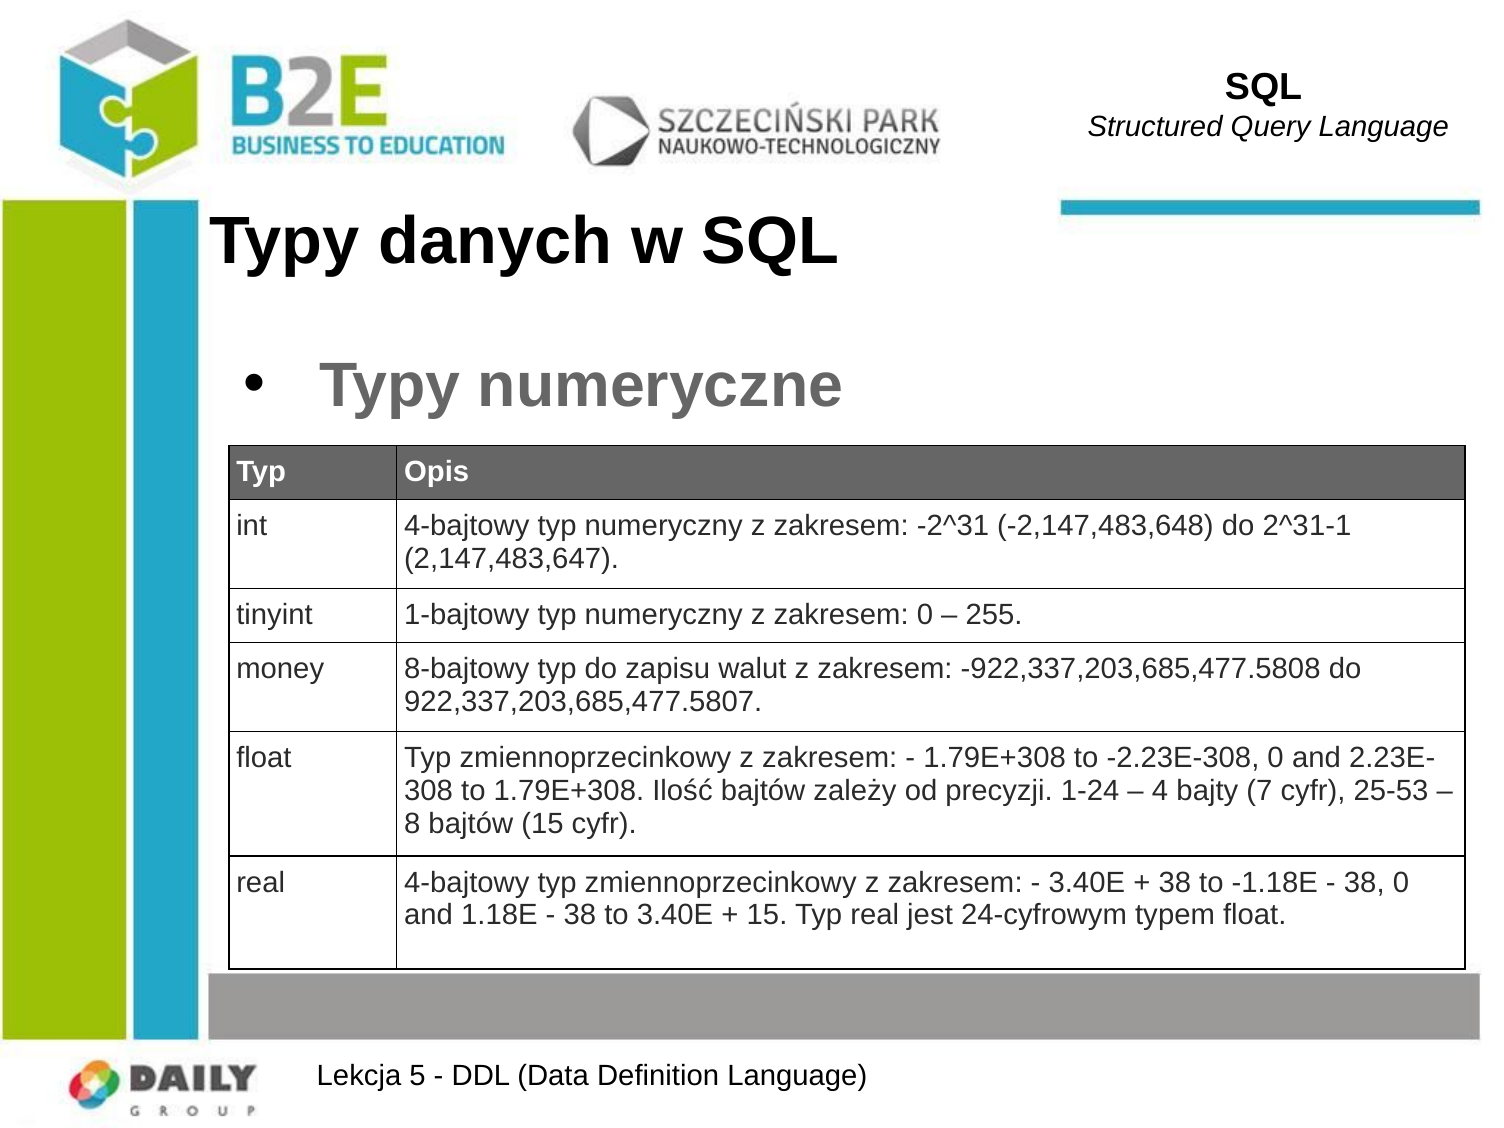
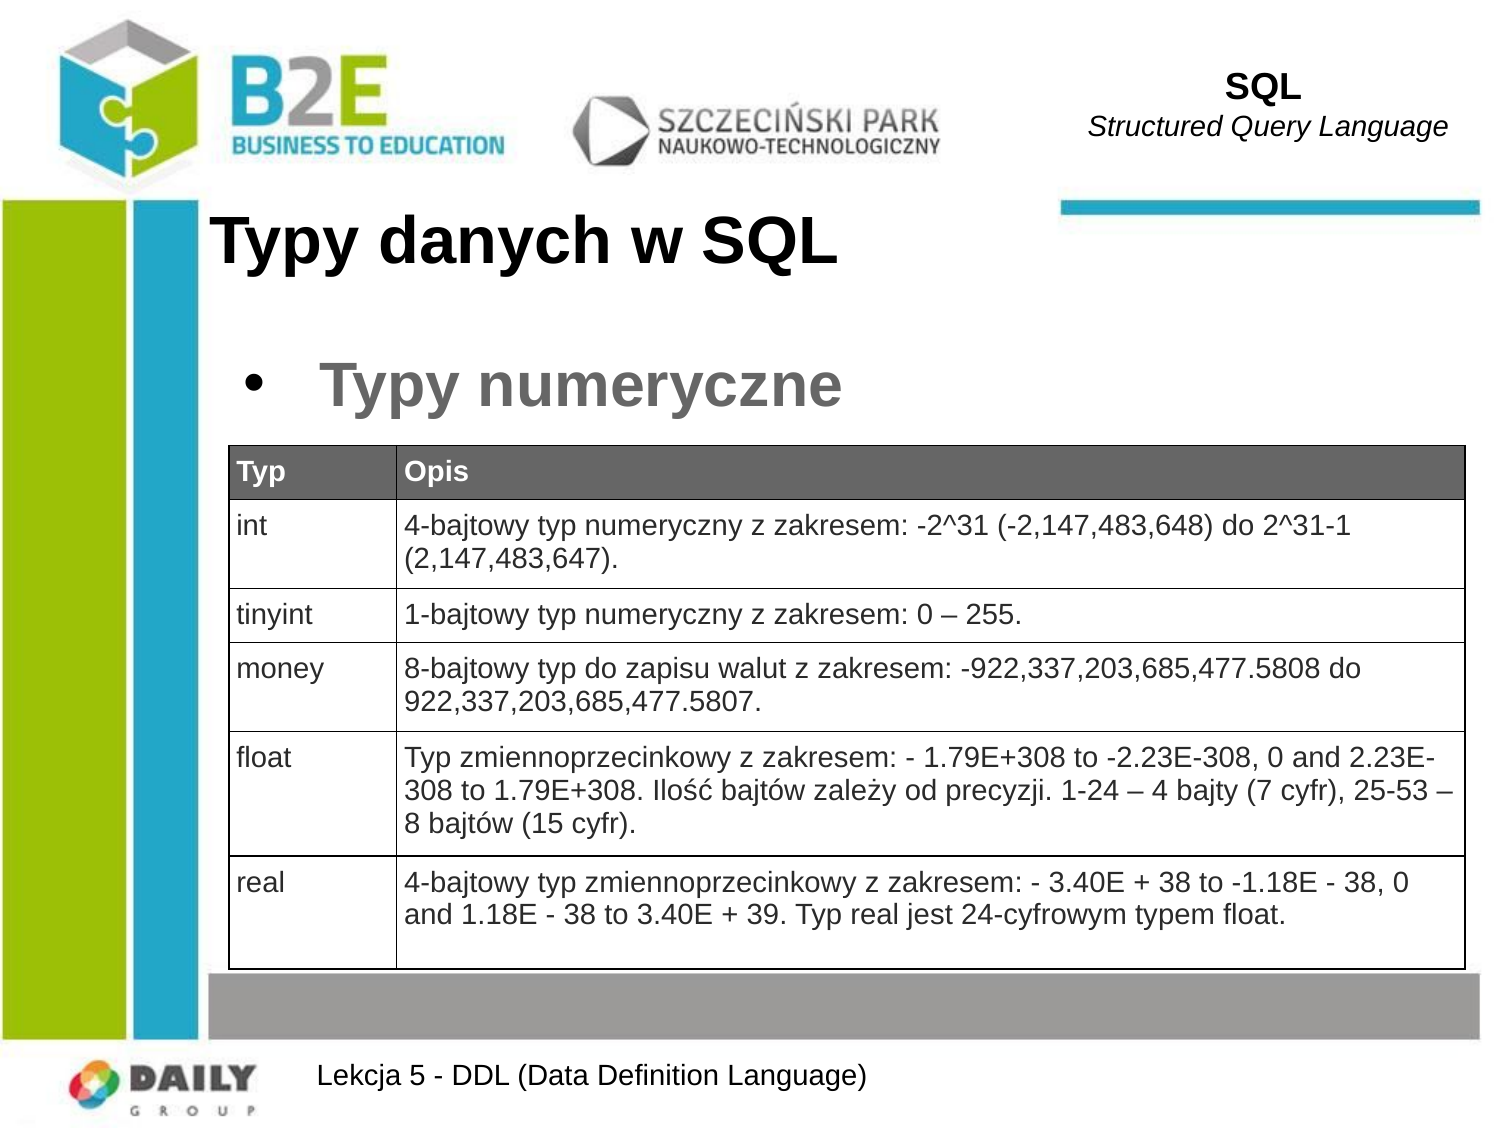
15 at (767, 915): 15 -> 39
